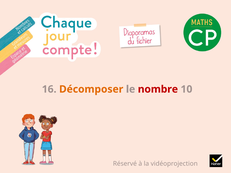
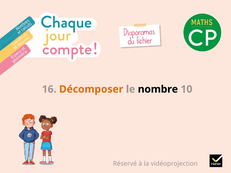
nombre colour: red -> black
